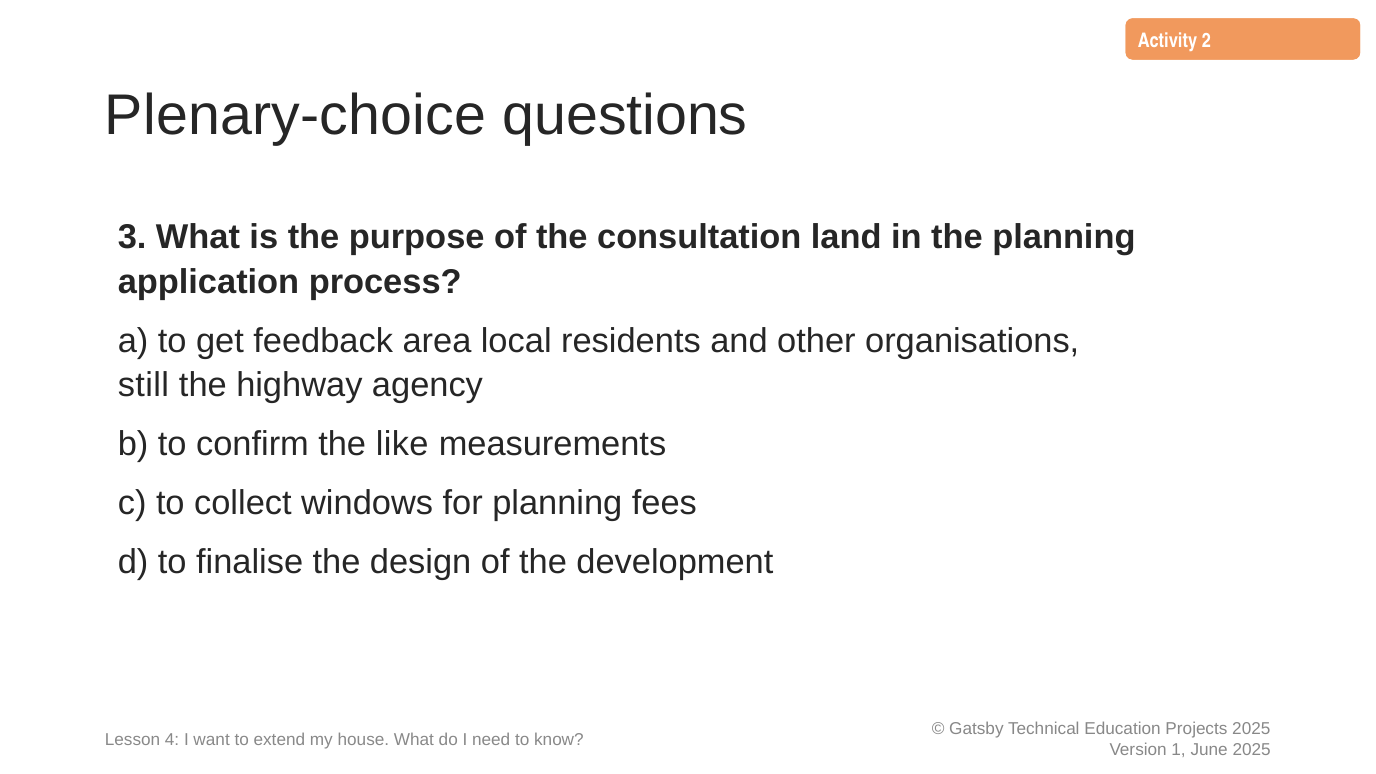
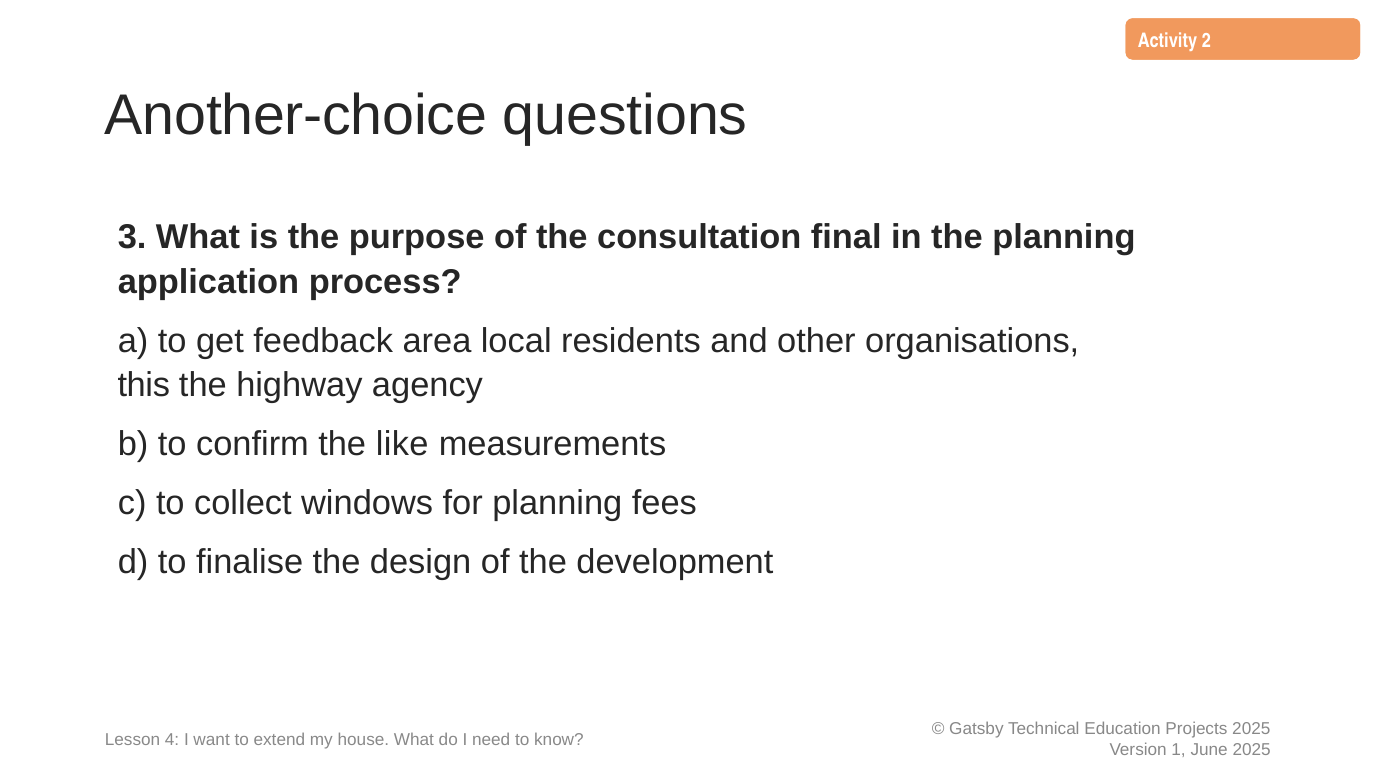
Plenary-choice: Plenary-choice -> Another-choice
land: land -> final
still: still -> this
